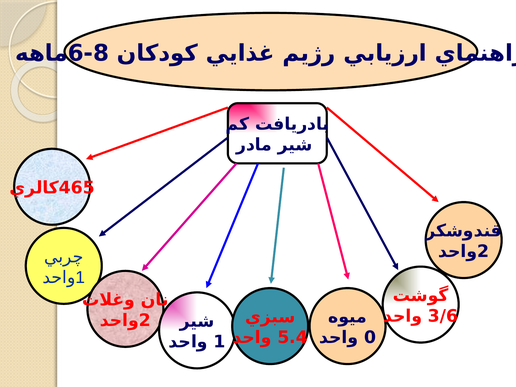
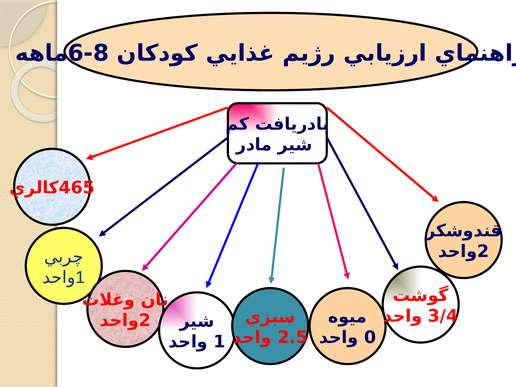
3/6: 3/6 -> 3/4
5.4: 5.4 -> 2.5
